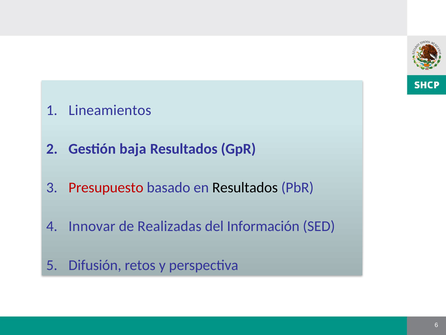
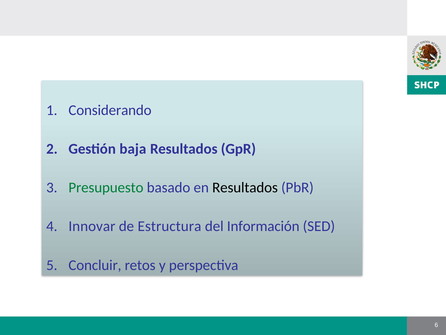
Lineamientos: Lineamientos -> Considerando
Presupuesto colour: red -> green
Realizadas: Realizadas -> Estructura
Difusión: Difusión -> Concluir
